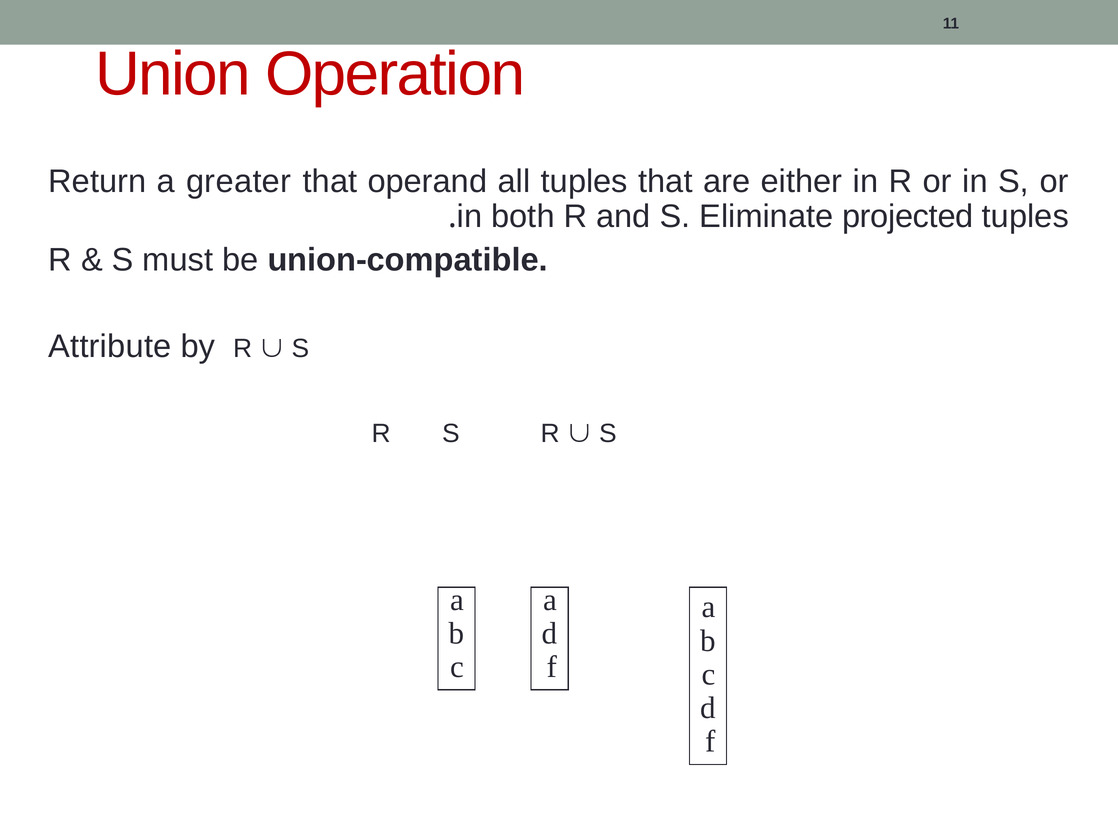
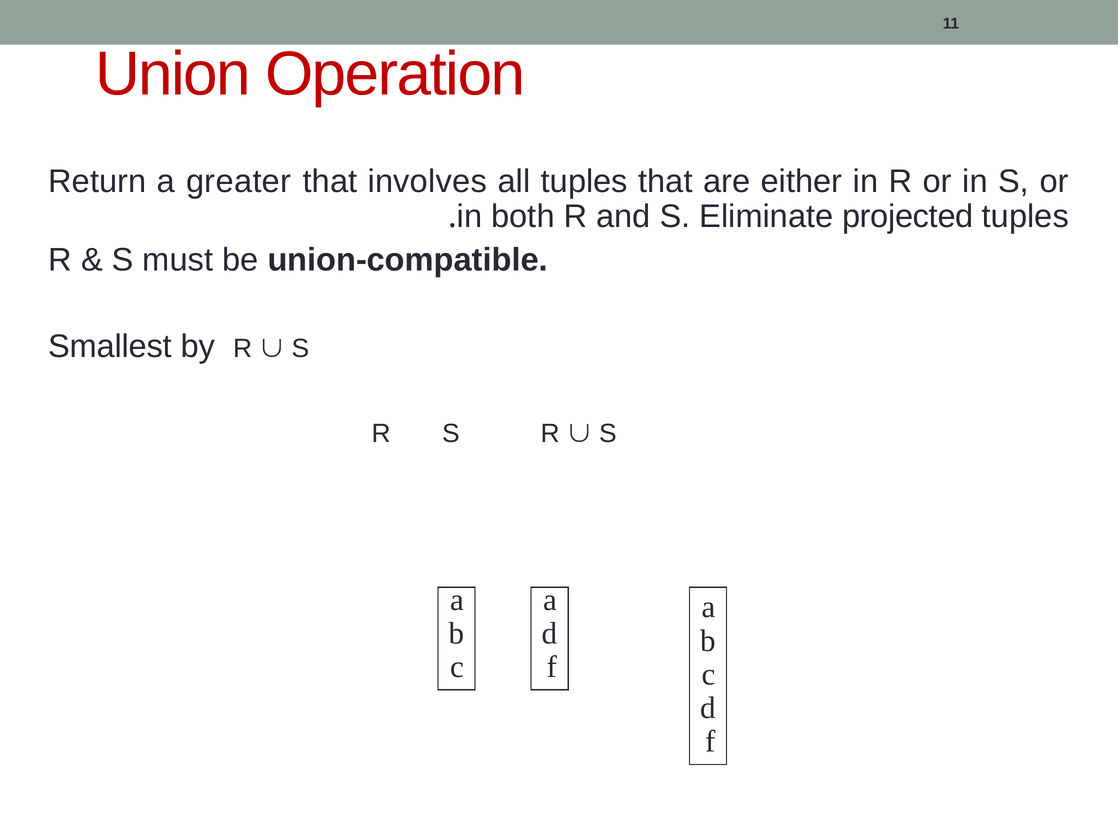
operand: operand -> involves
Attribute: Attribute -> Smallest
